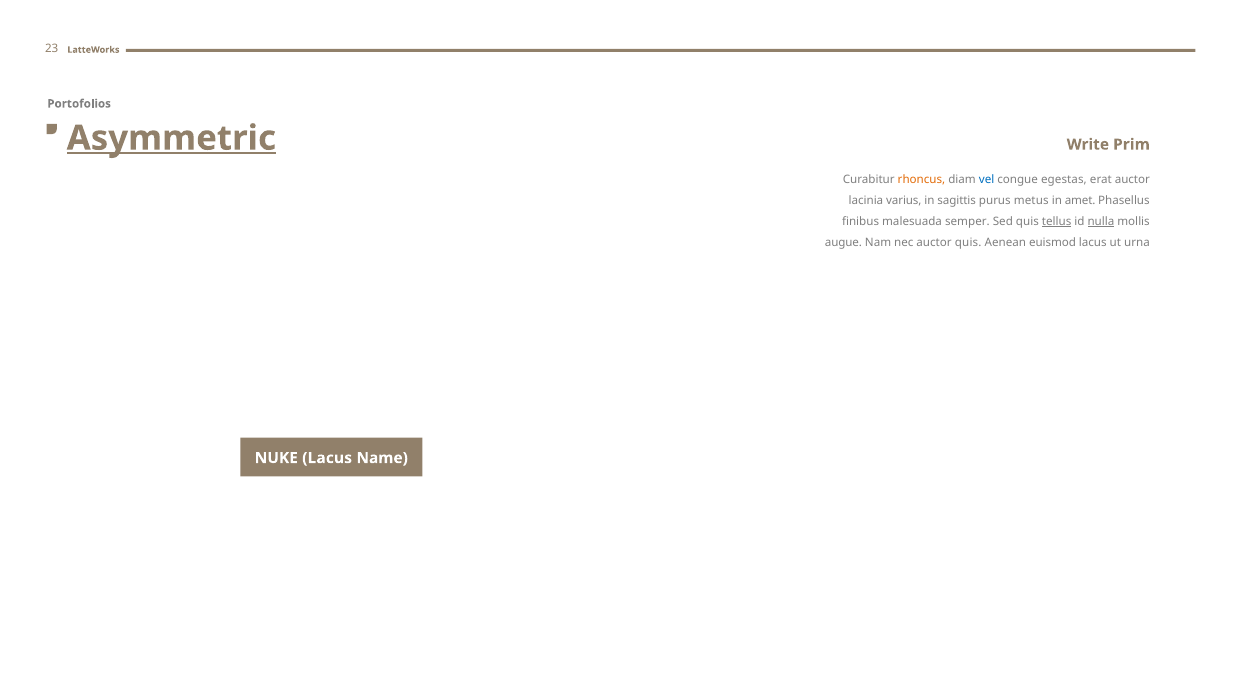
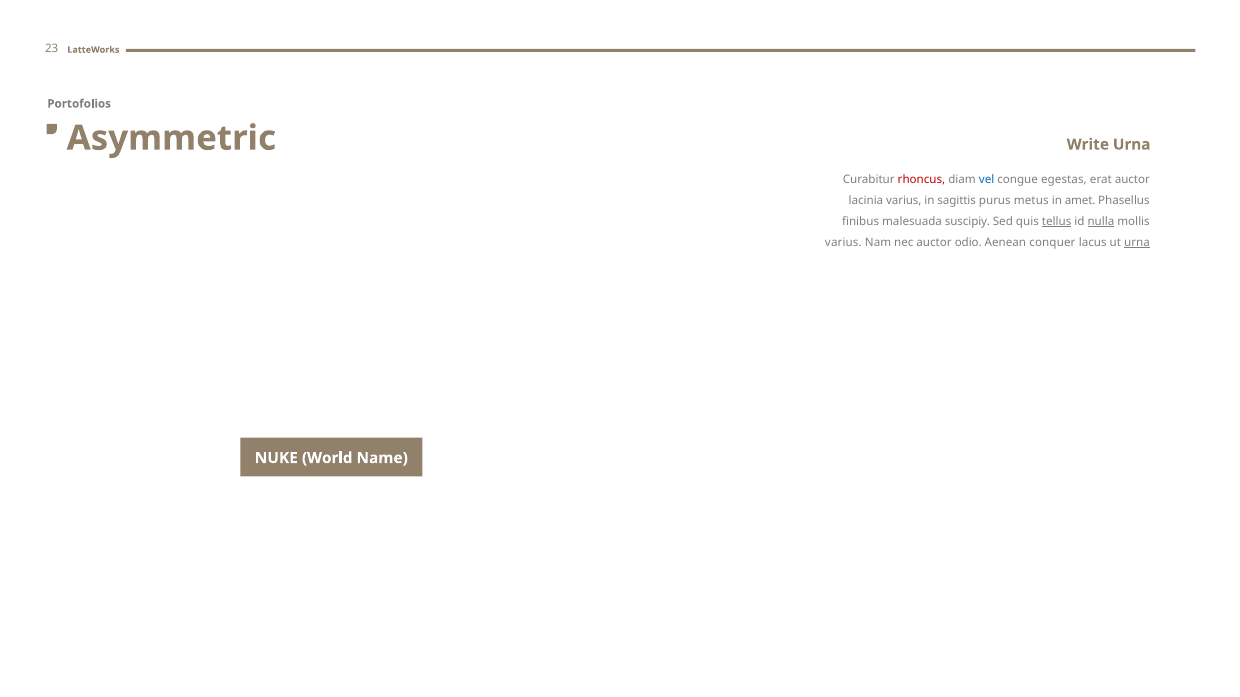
Asymmetric underline: present -> none
Write Prim: Prim -> Urna
rhoncus colour: orange -> red
semper: semper -> suscipiy
augue at (843, 243): augue -> varius
auctor quis: quis -> odio
euismod: euismod -> conquer
urna at (1137, 243) underline: none -> present
NUKE Lacus: Lacus -> World
